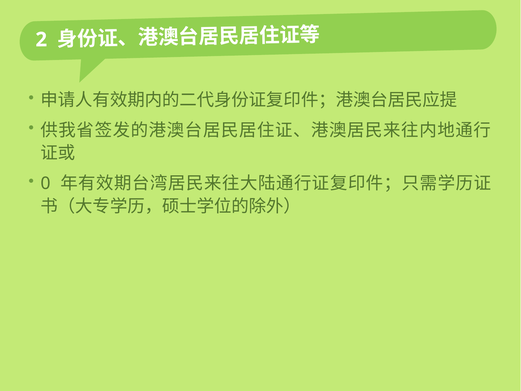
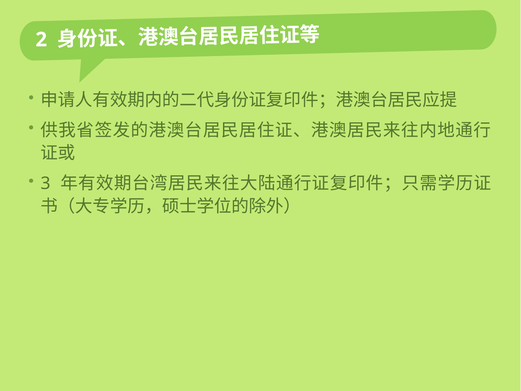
0: 0 -> 3
